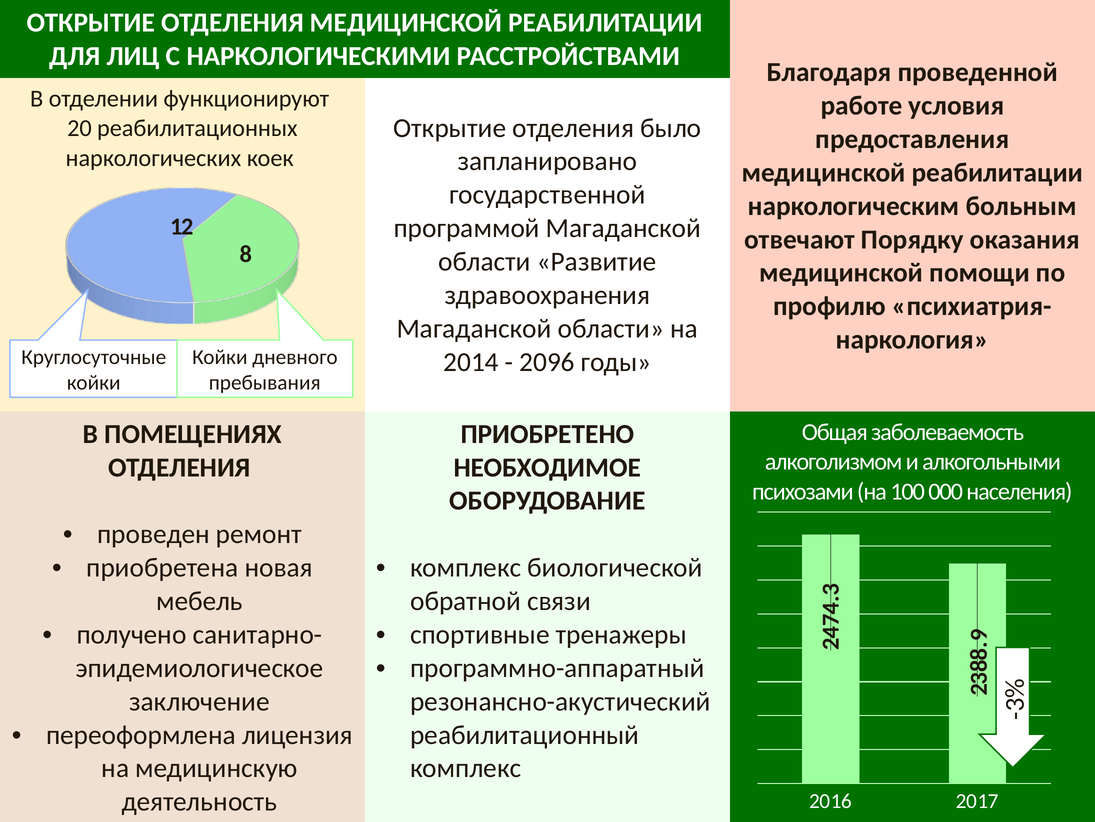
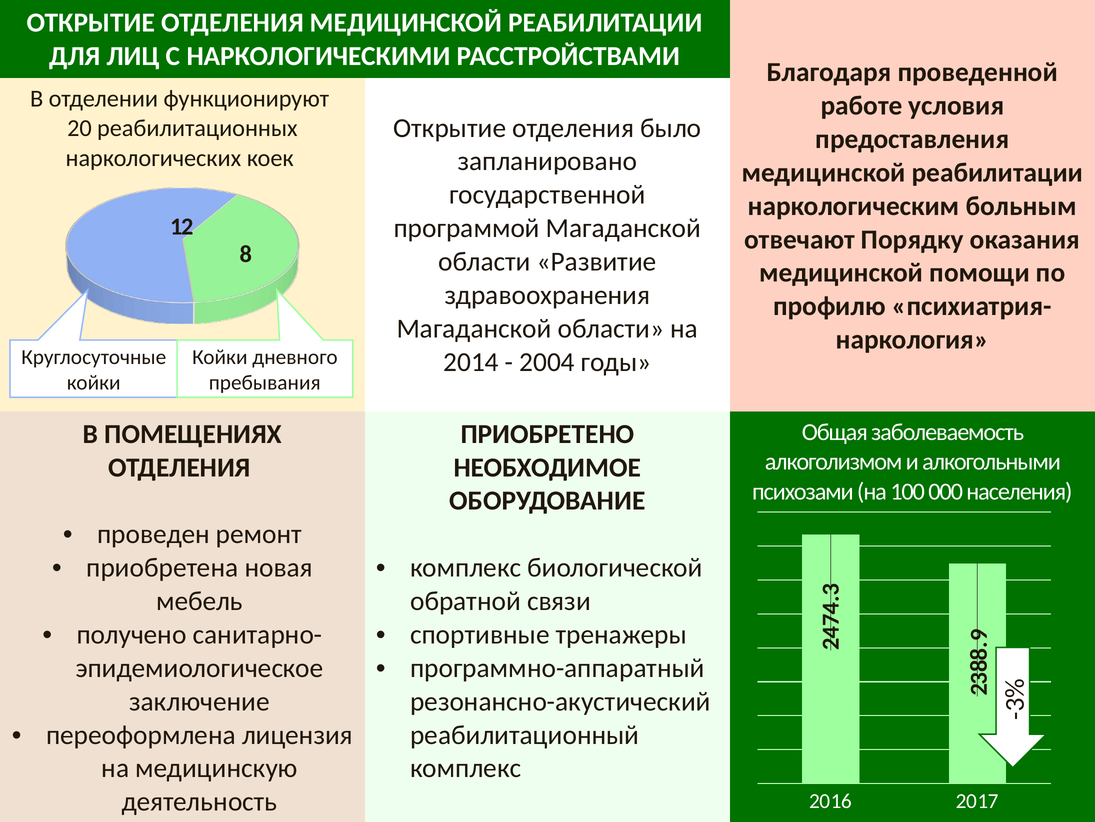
2096: 2096 -> 2004
